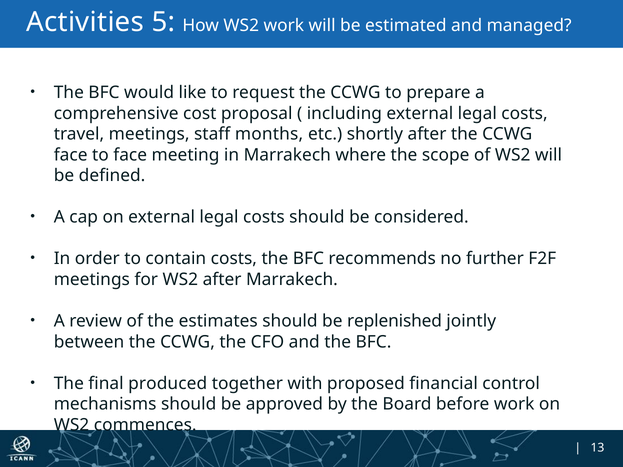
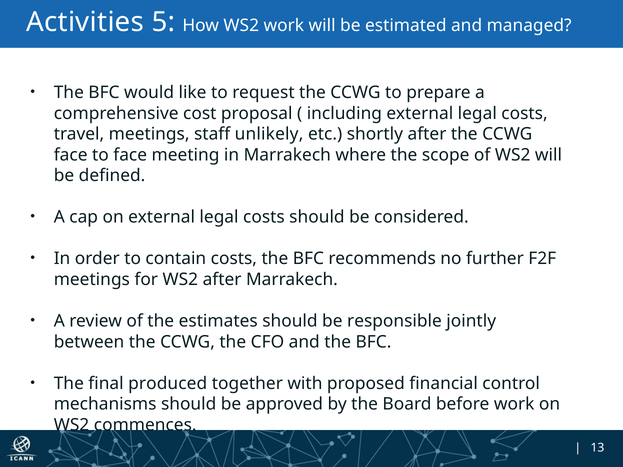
months: months -> unlikely
replenished: replenished -> responsible
